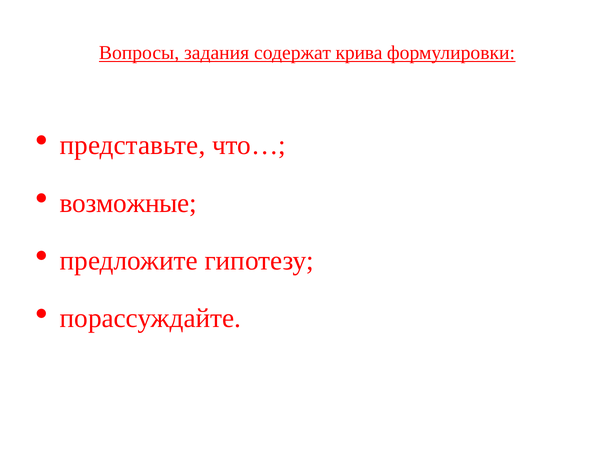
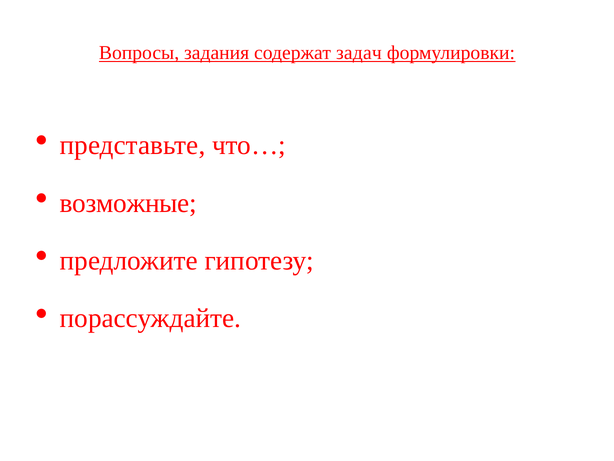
крива: крива -> задач
